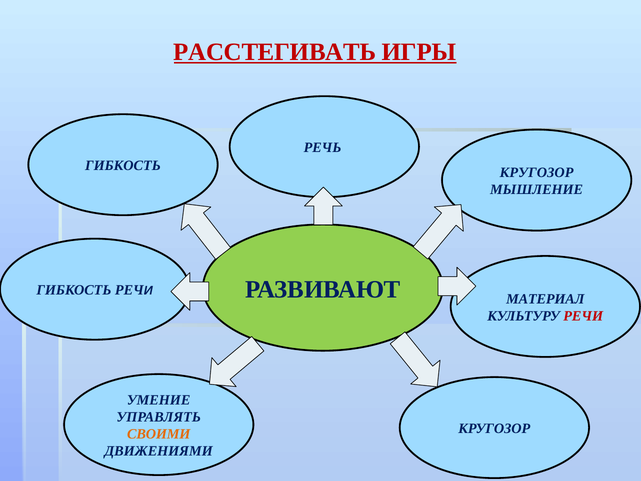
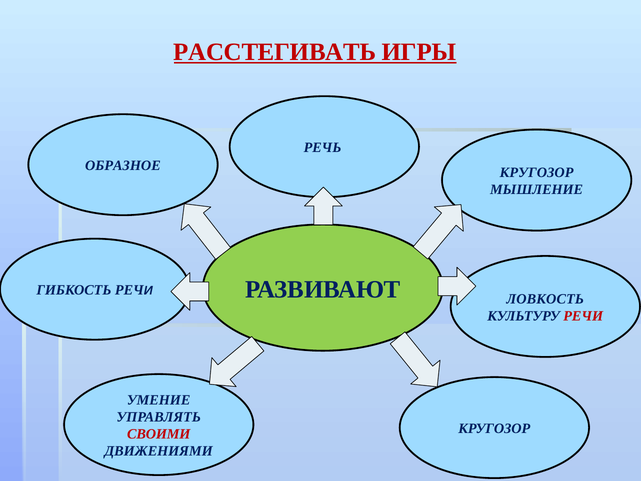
ГИБКОСТЬ at (123, 166): ГИБКОСТЬ -> ОБРАЗНОЕ
МАТЕРИАЛ: МАТЕРИАЛ -> ЛОВКОСТЬ
СВОИМИ colour: orange -> red
